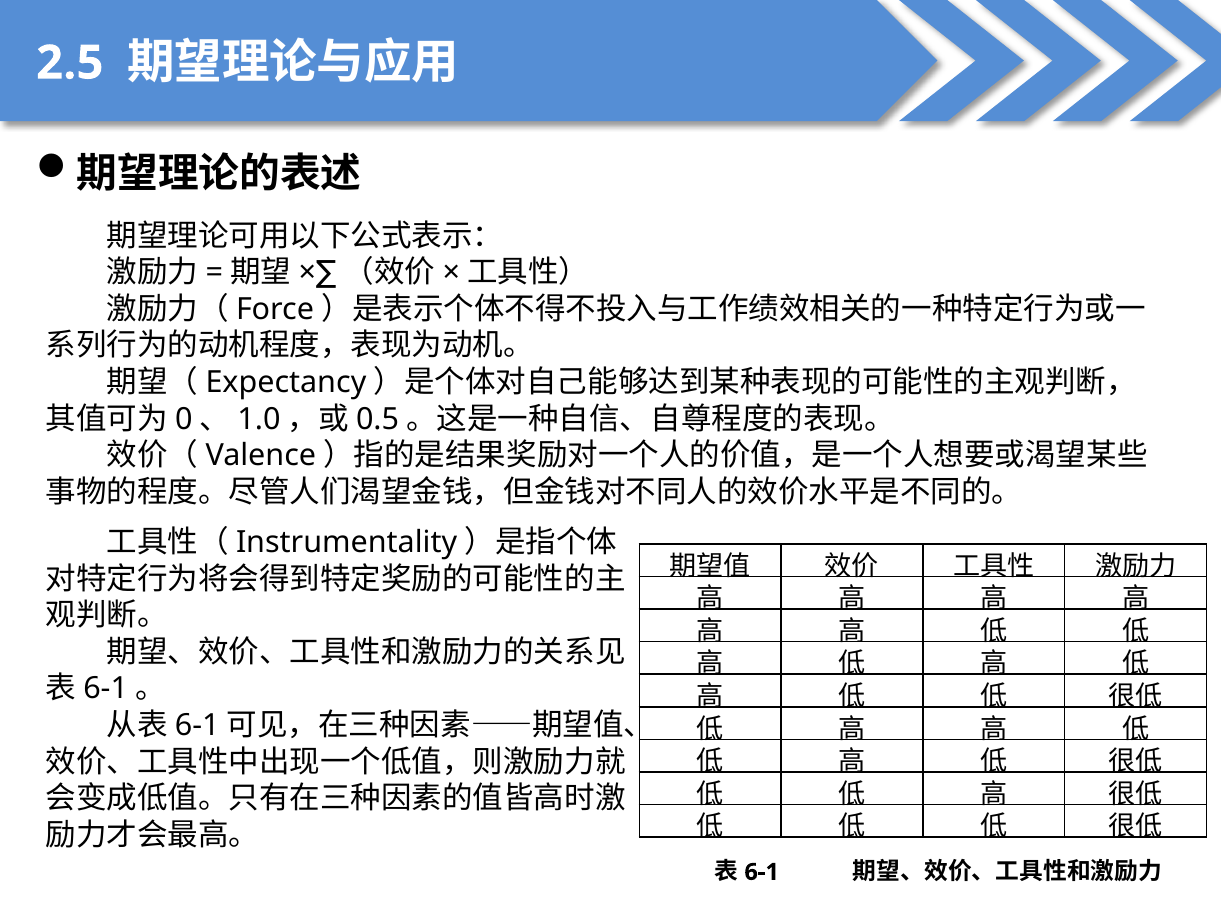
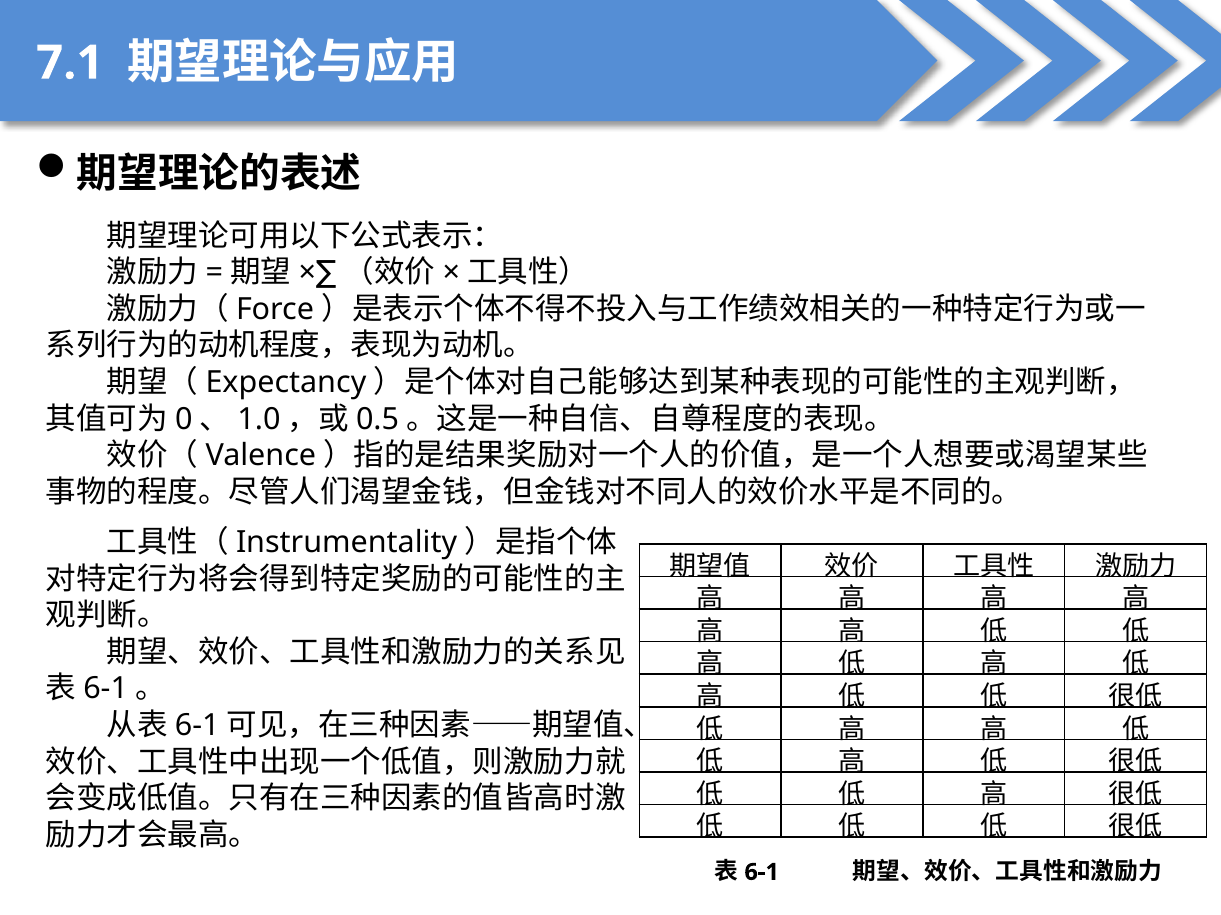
2.5: 2.5 -> 7.1
